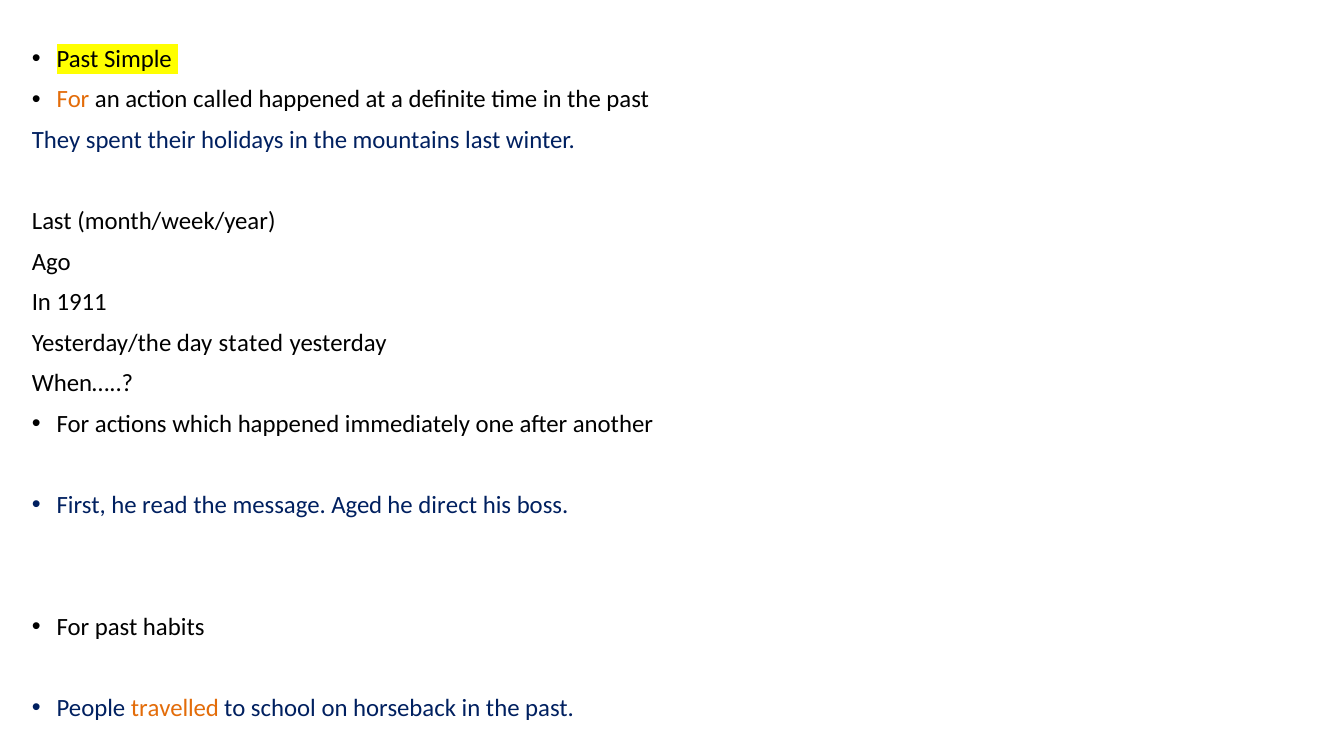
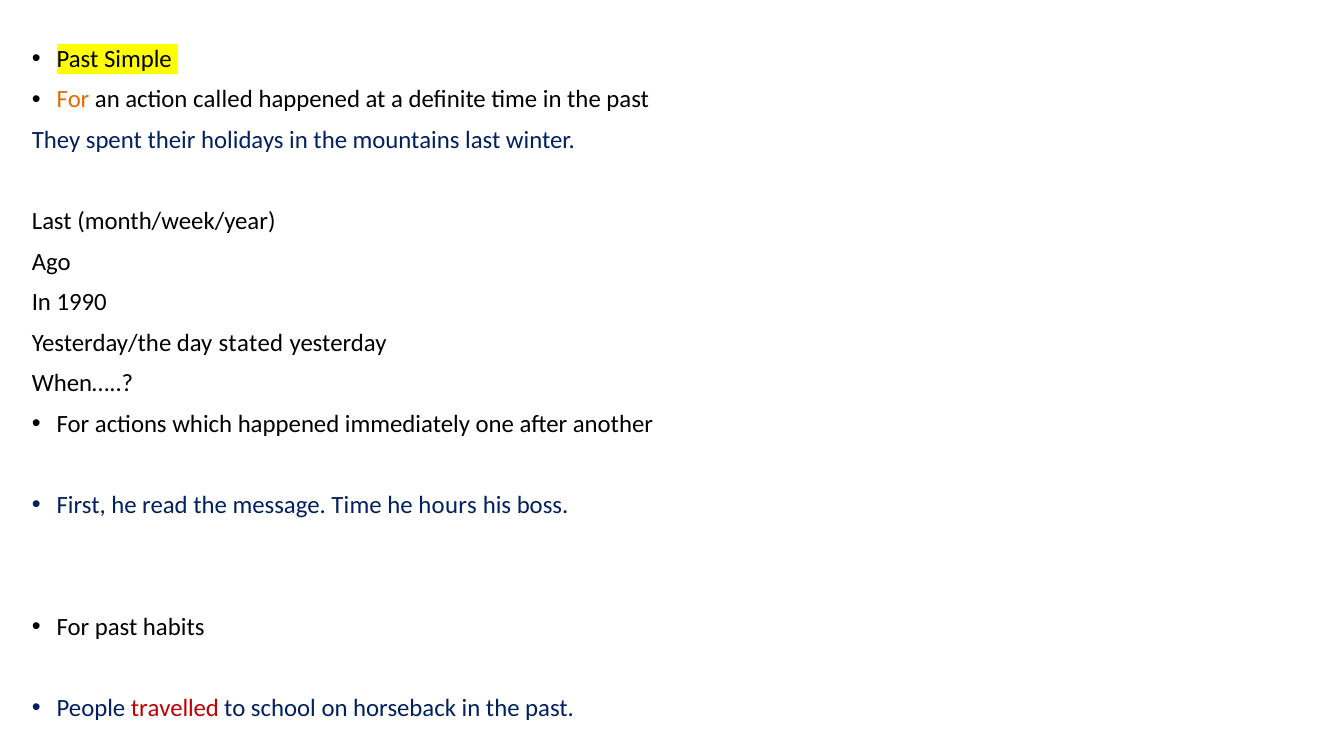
1911: 1911 -> 1990
message Aged: Aged -> Time
direct: direct -> hours
travelled colour: orange -> red
